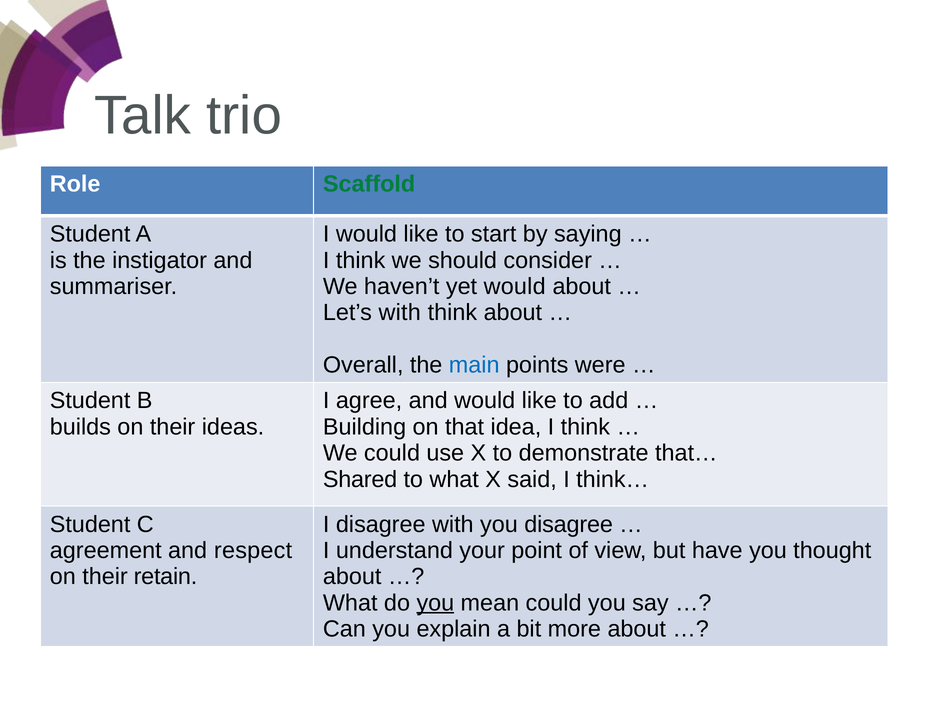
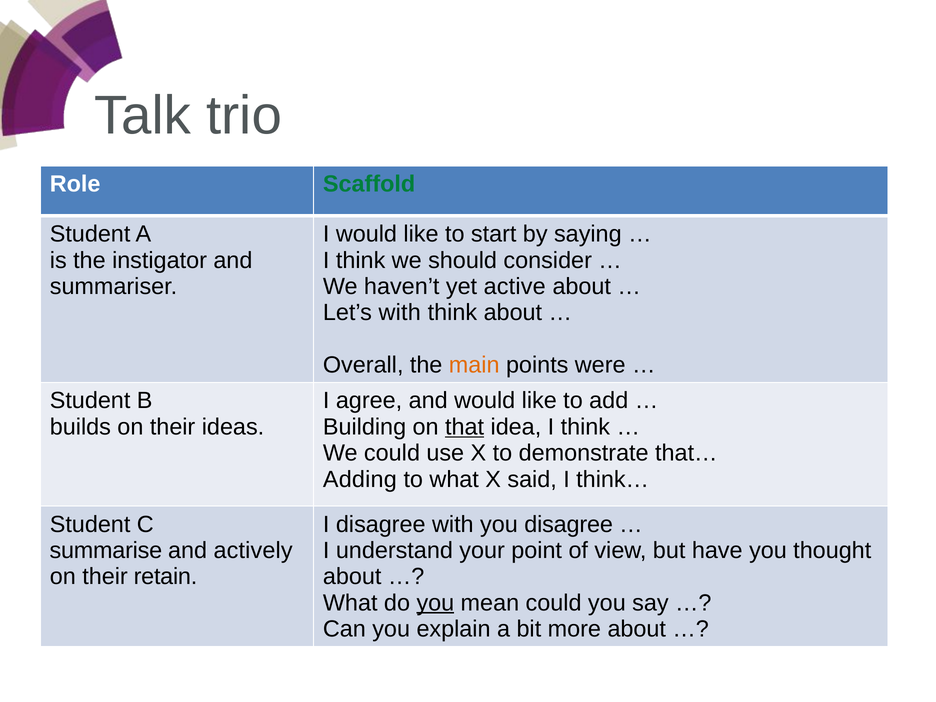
yet would: would -> active
main colour: blue -> orange
that underline: none -> present
Shared: Shared -> Adding
agreement: agreement -> summarise
respect: respect -> actively
